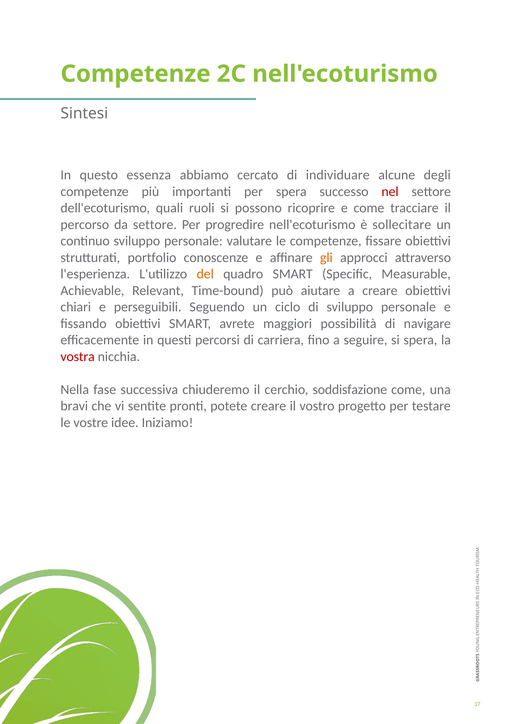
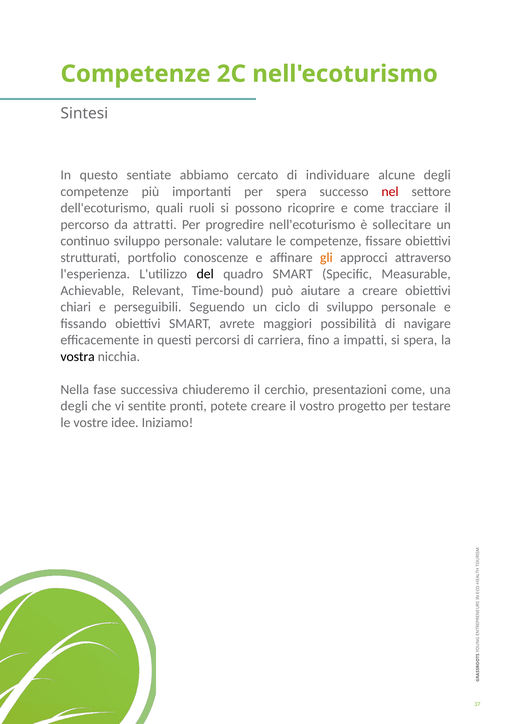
essenza: essenza -> sentiate
da settore: settore -> attratti
del colour: orange -> black
seguire: seguire -> impatti
vostra colour: red -> black
soddisfazione: soddisfazione -> presentazioni
bravi at (74, 406): bravi -> degli
